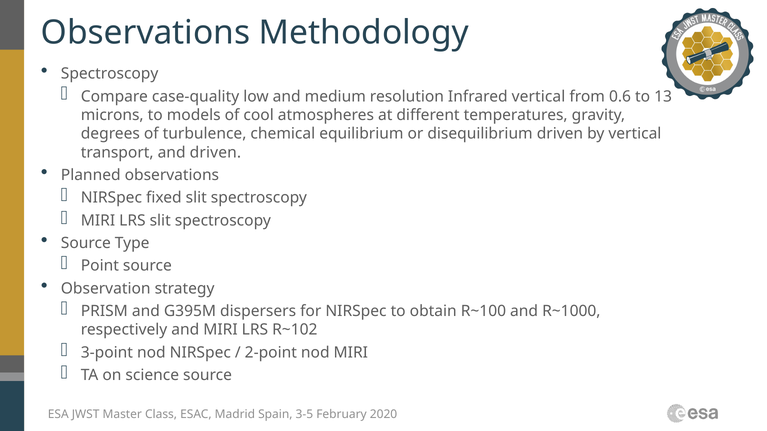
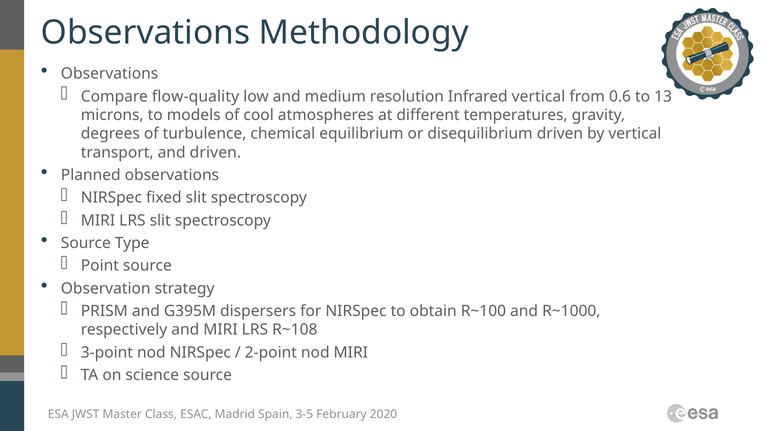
Spectroscopy at (110, 74): Spectroscopy -> Observations
case-quality: case-quality -> flow-quality
R~102: R~102 -> R~108
